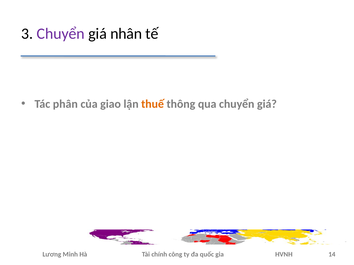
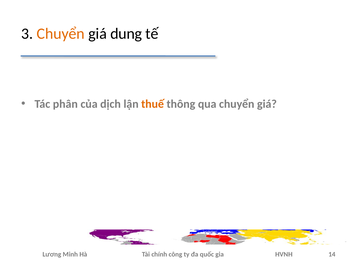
Chuyển at (61, 34) colour: purple -> orange
nhân: nhân -> dung
giao: giao -> dịch
